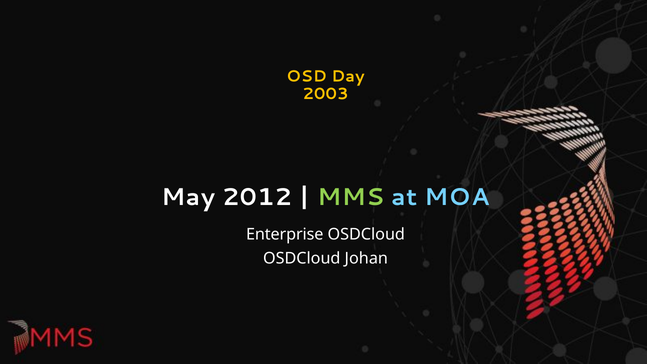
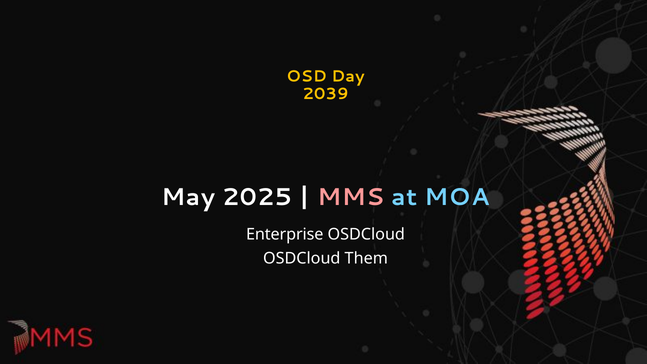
2003: 2003 -> 2039
2012: 2012 -> 2025
MMS colour: light green -> pink
Johan: Johan -> Them
